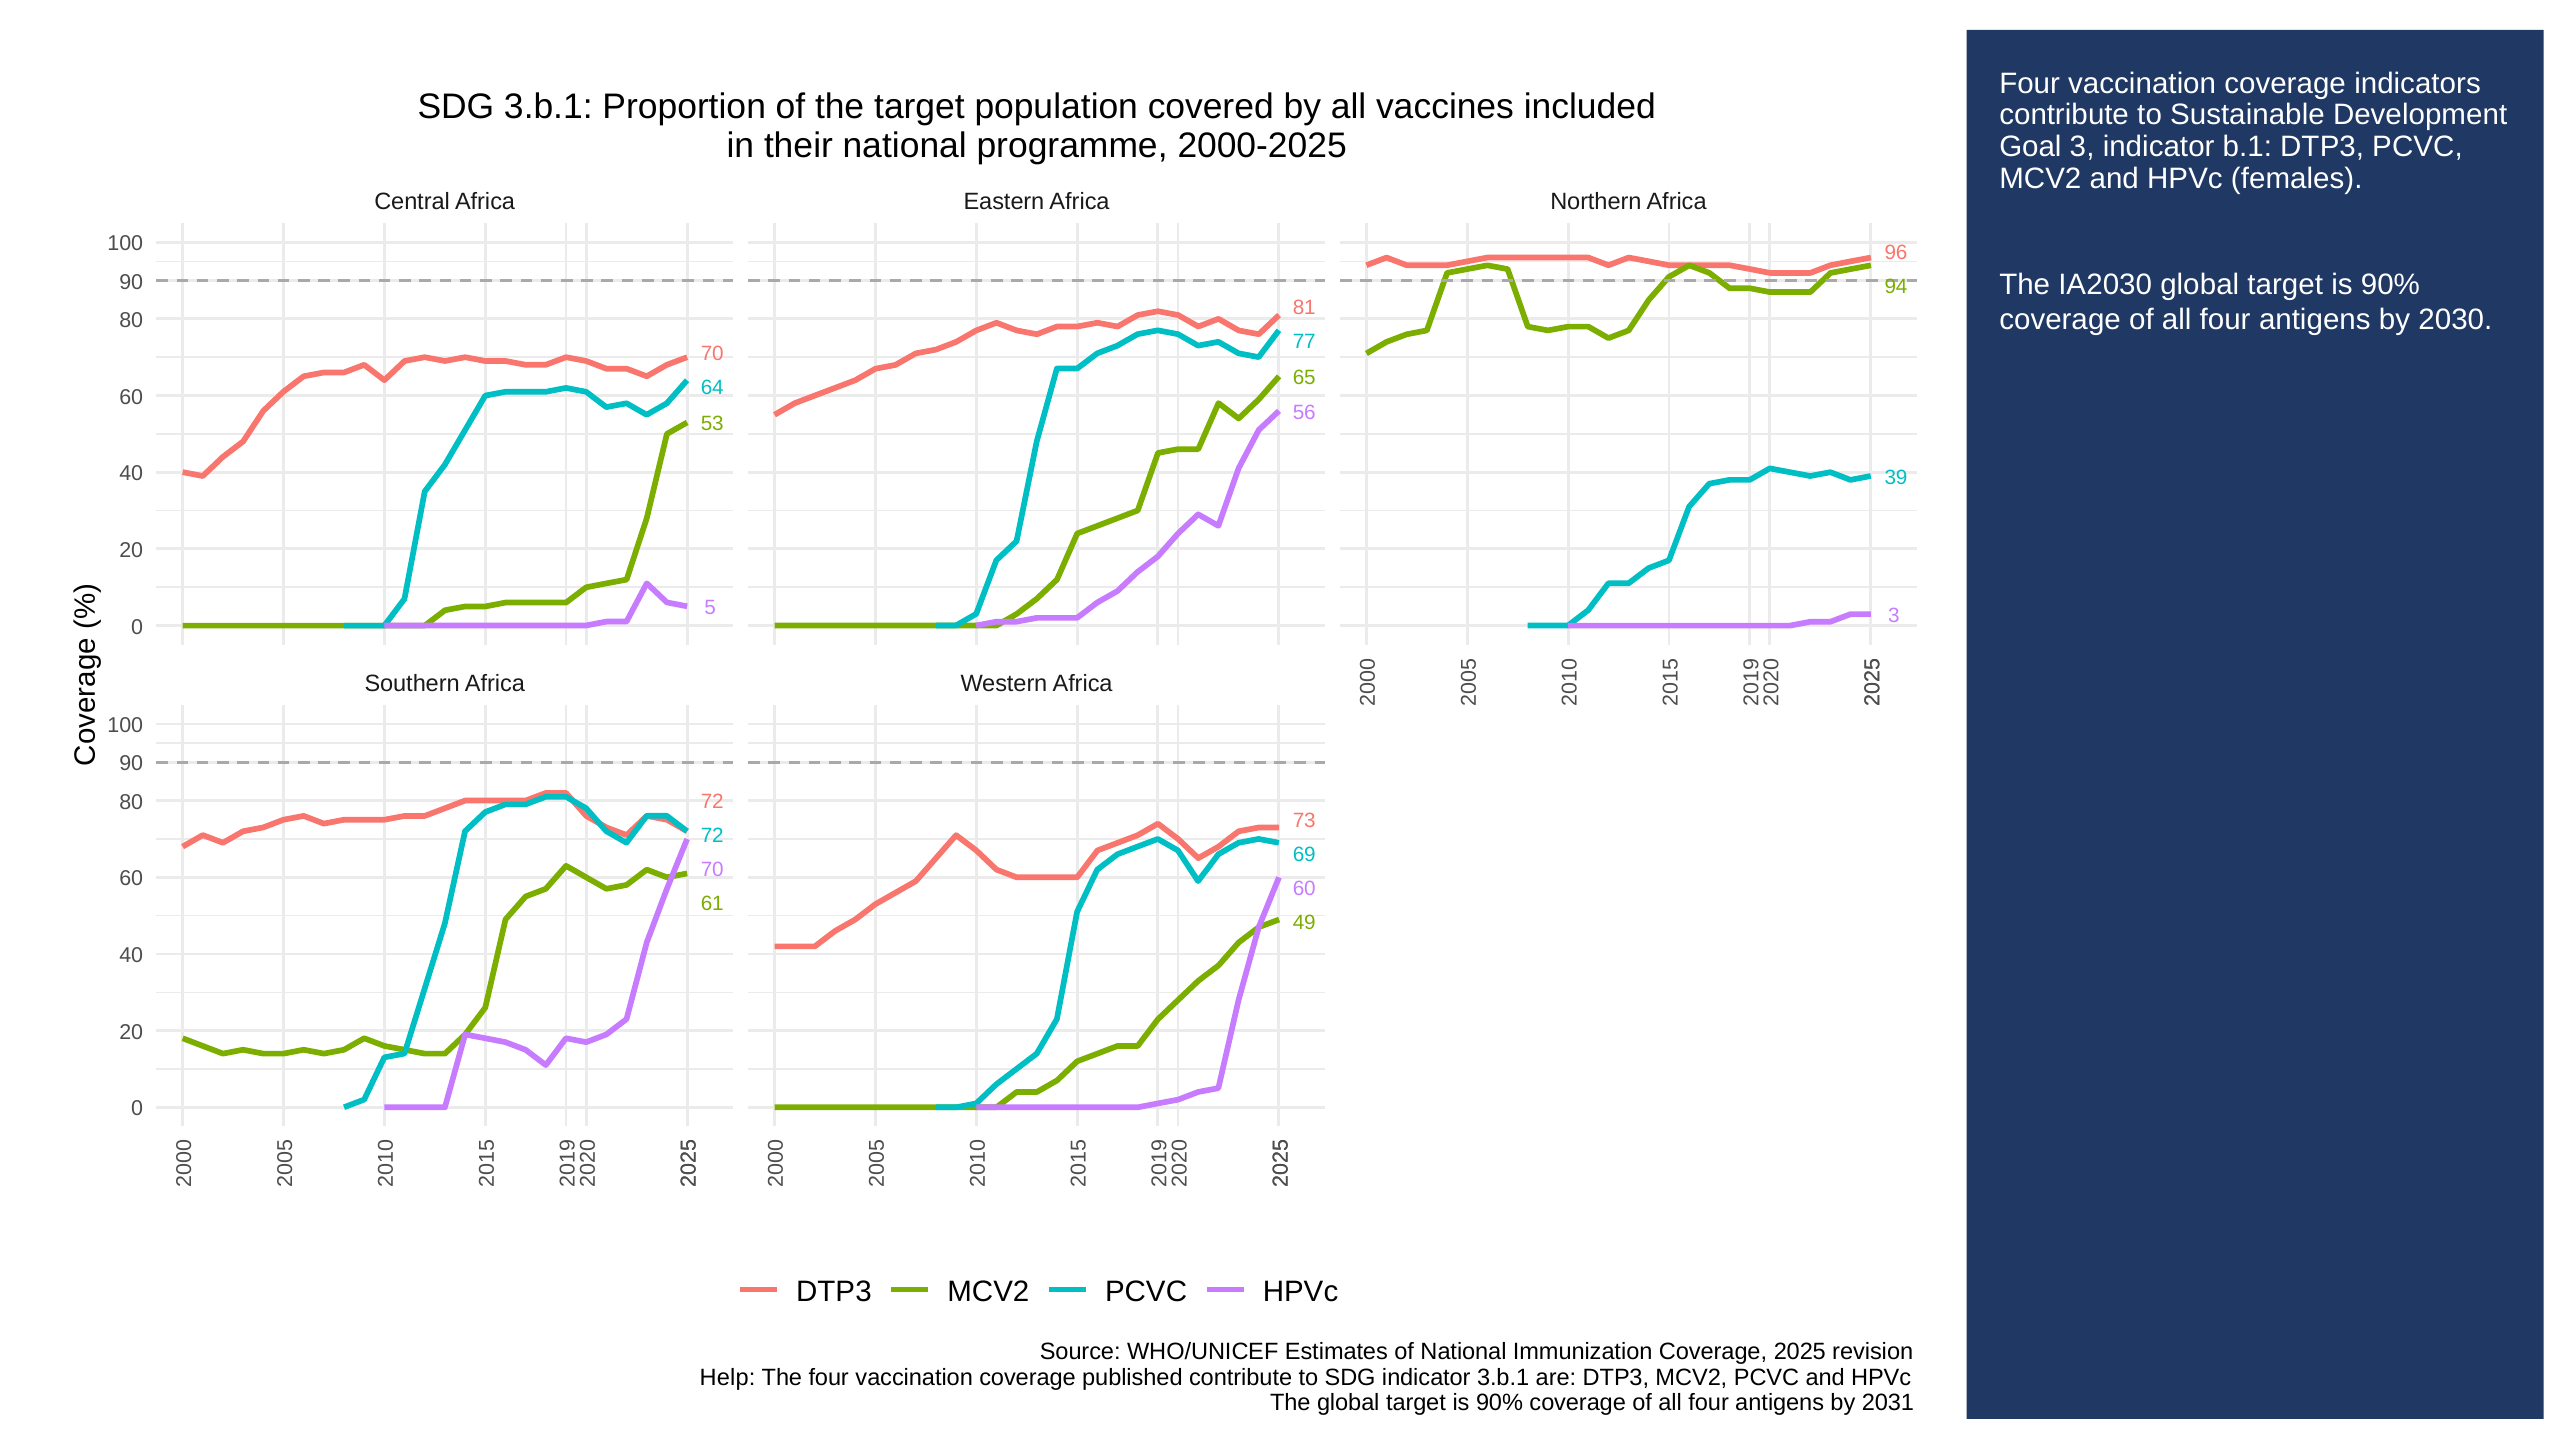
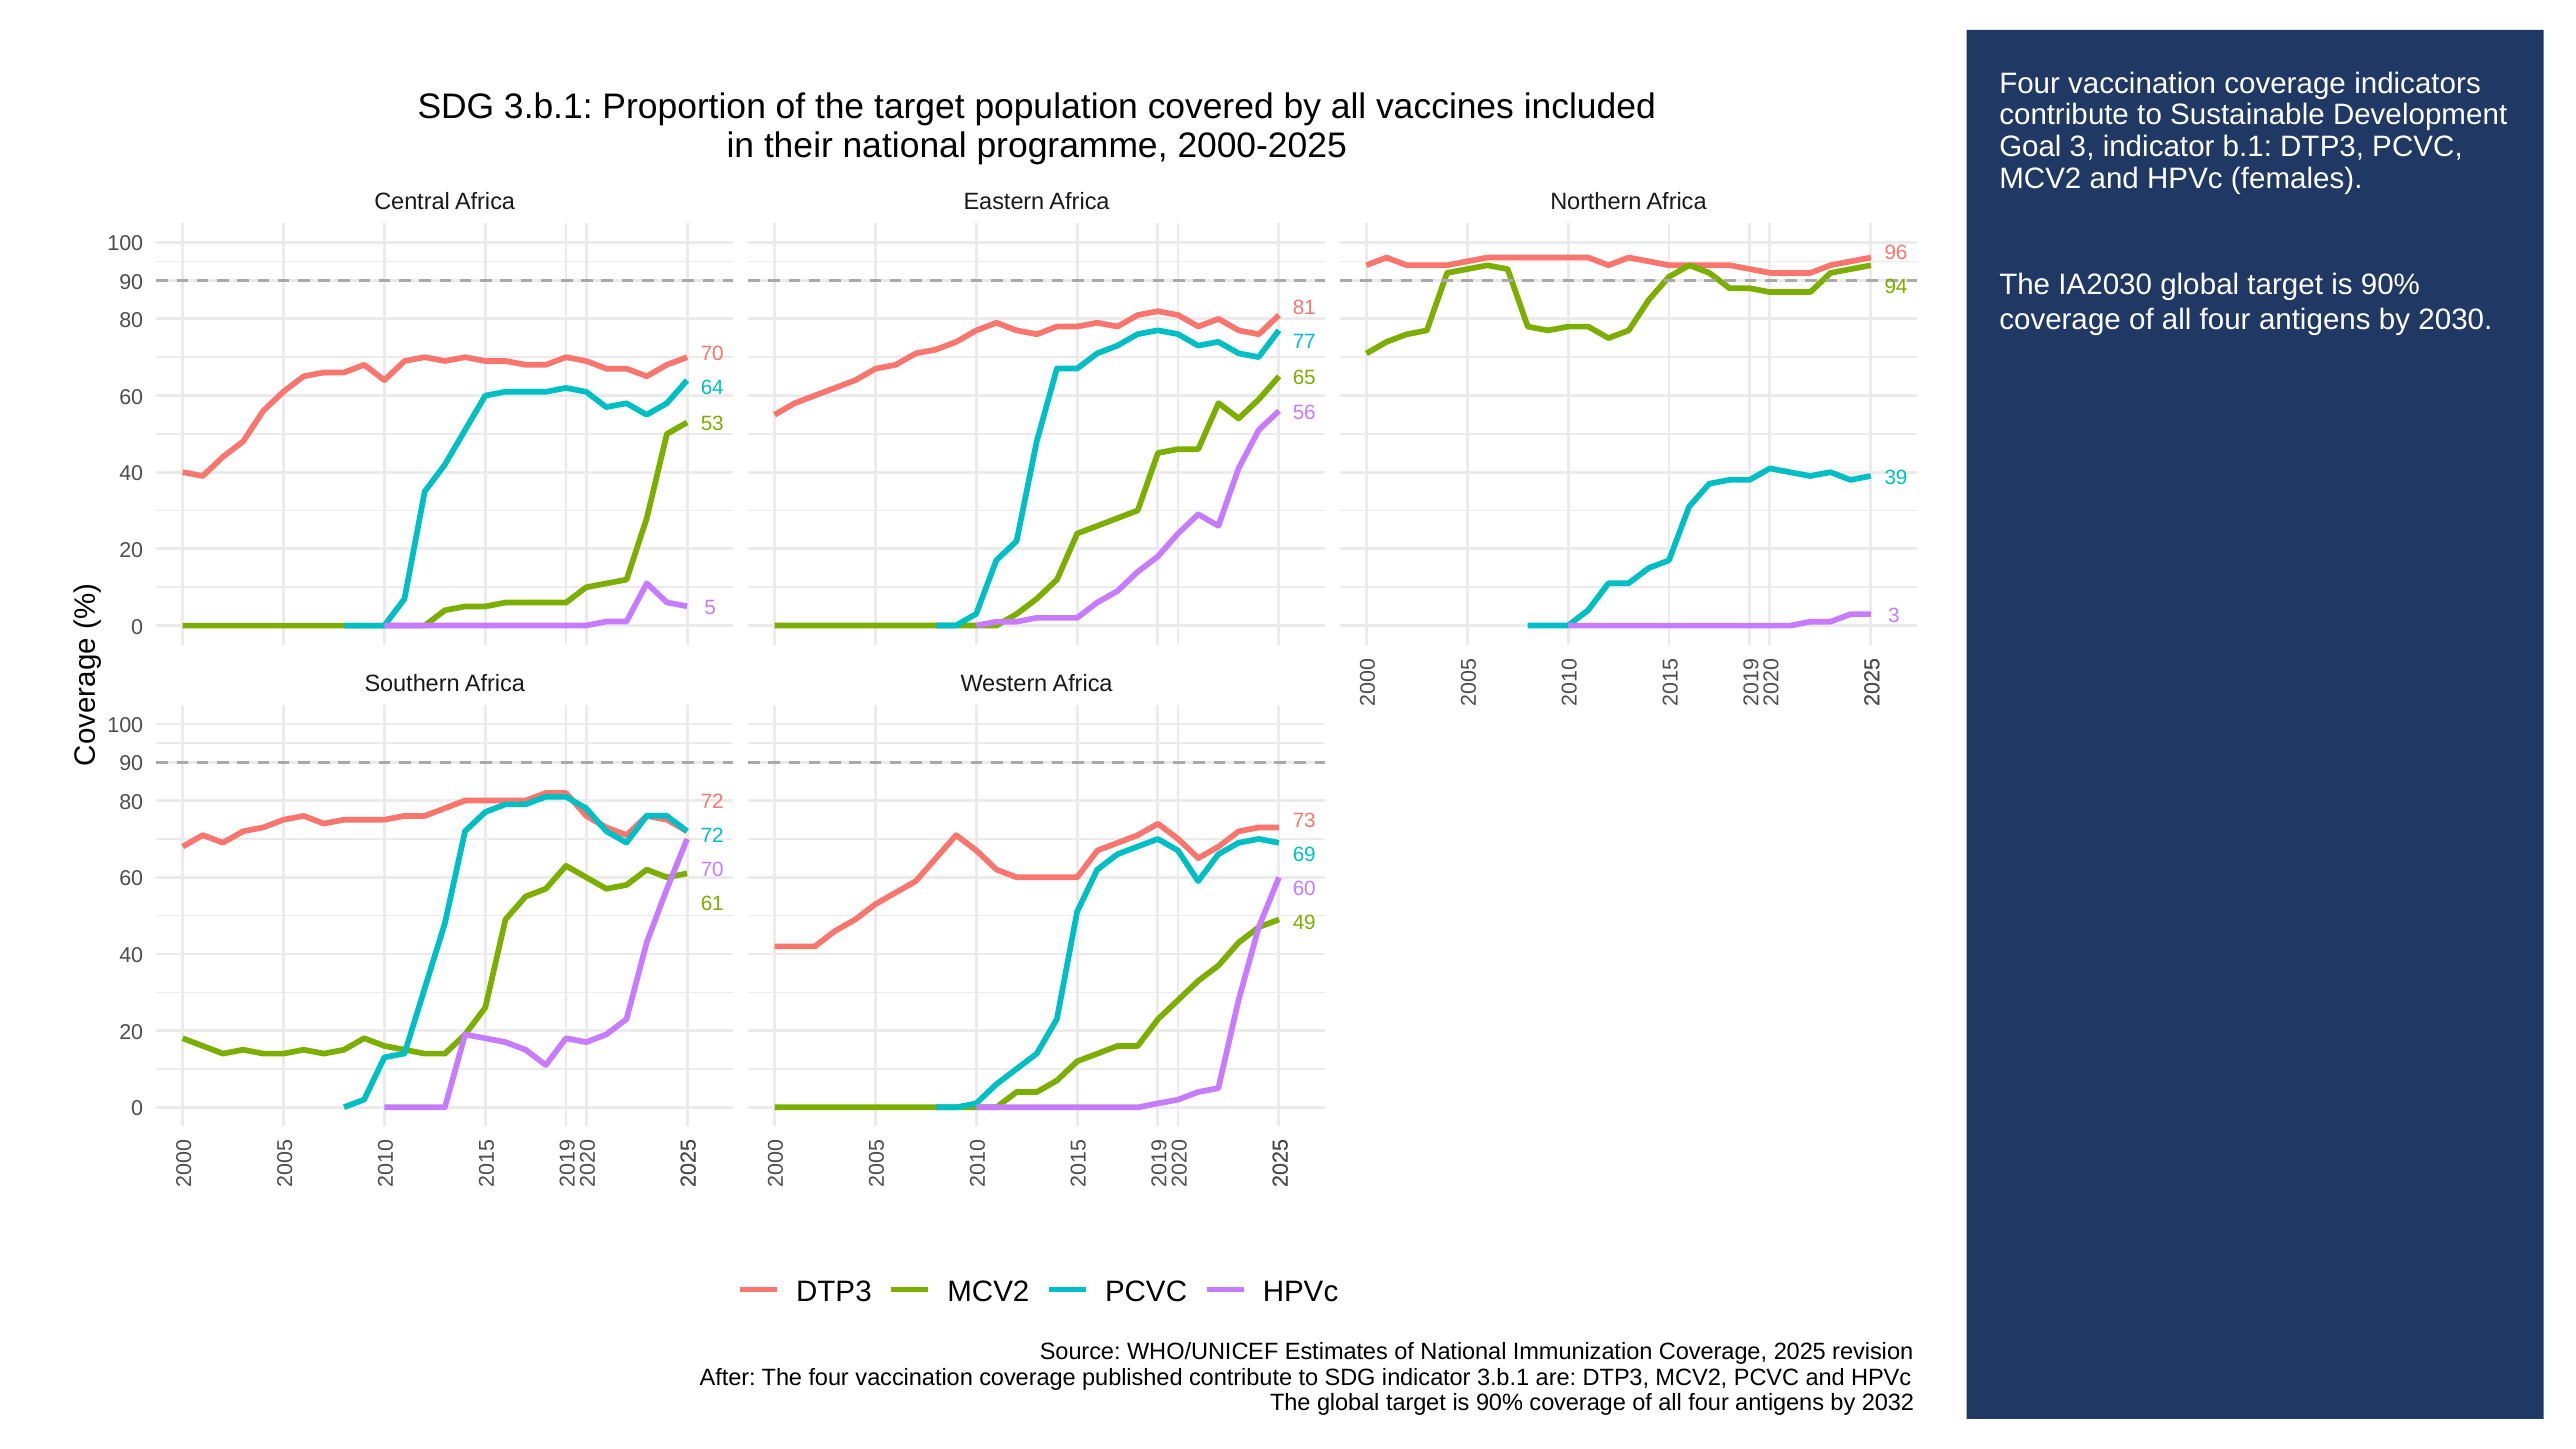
Help: Help -> After
2031: 2031 -> 2032
